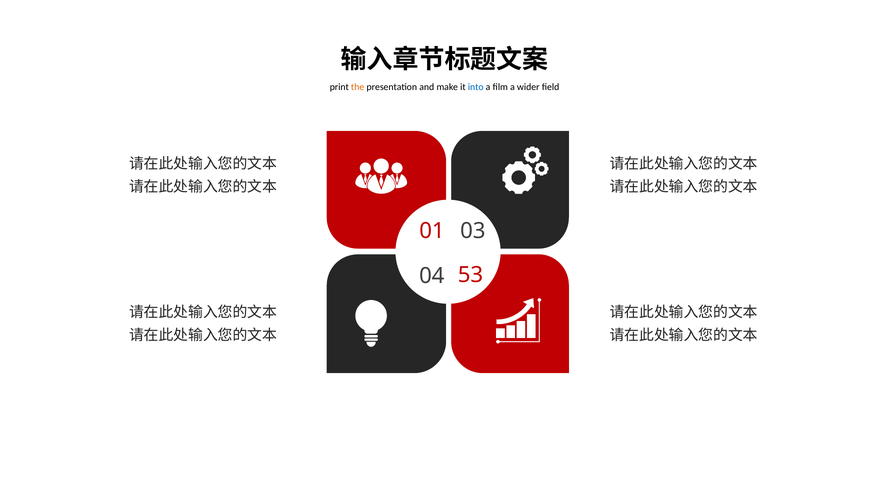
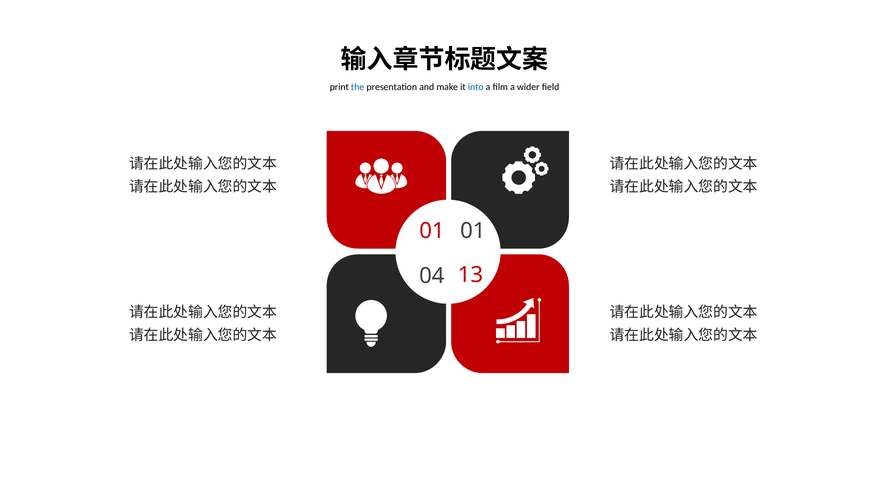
the colour: orange -> blue
01 03: 03 -> 01
53: 53 -> 13
